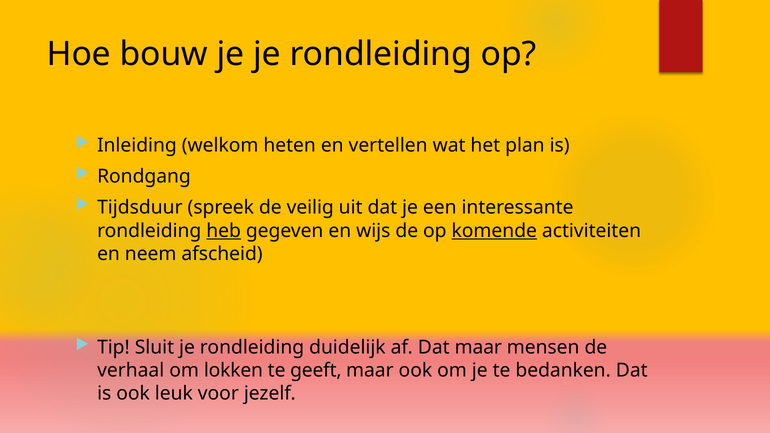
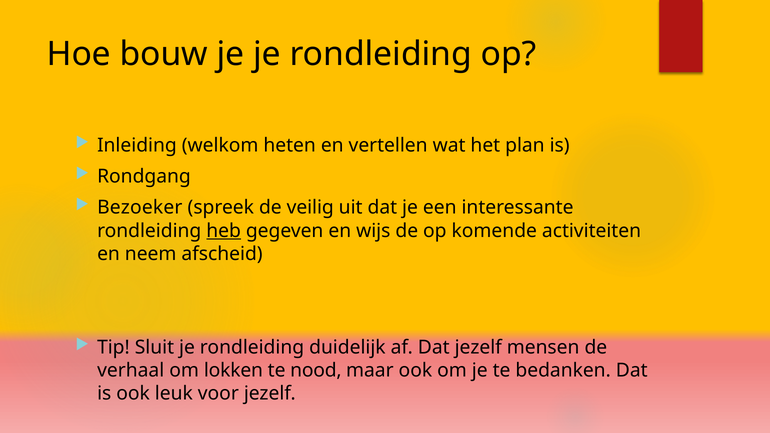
Tijdsduur: Tijdsduur -> Bezoeker
komende underline: present -> none
Dat maar: maar -> jezelf
geeft: geeft -> nood
